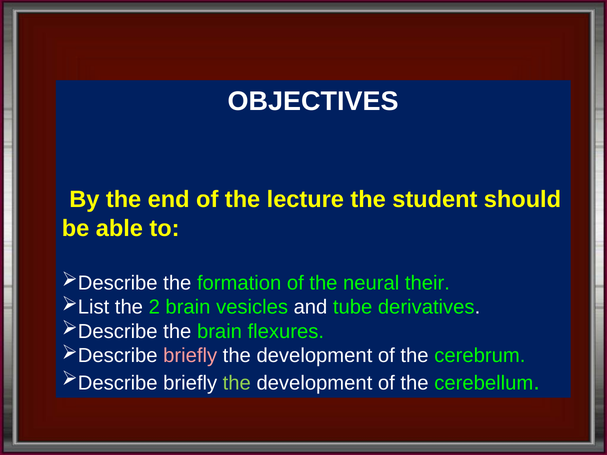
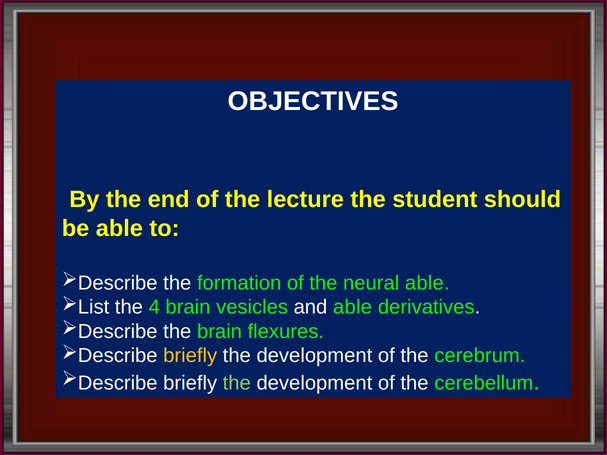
neural their: their -> able
2: 2 -> 4
and tube: tube -> able
briefly at (190, 356) colour: pink -> yellow
